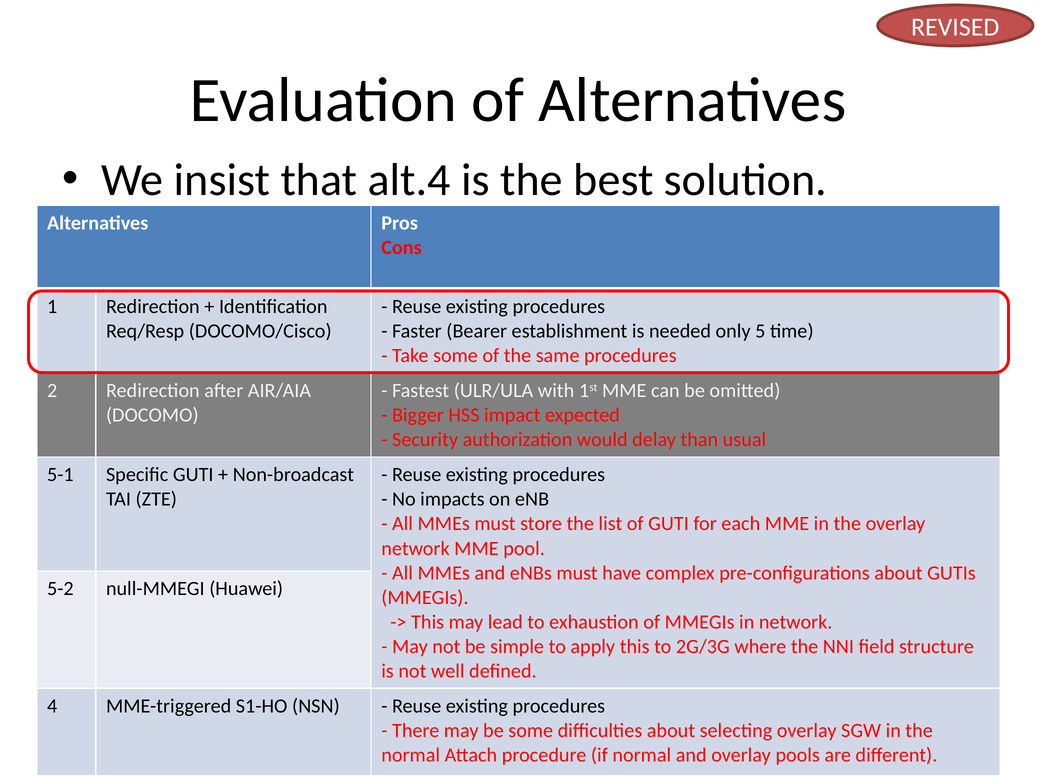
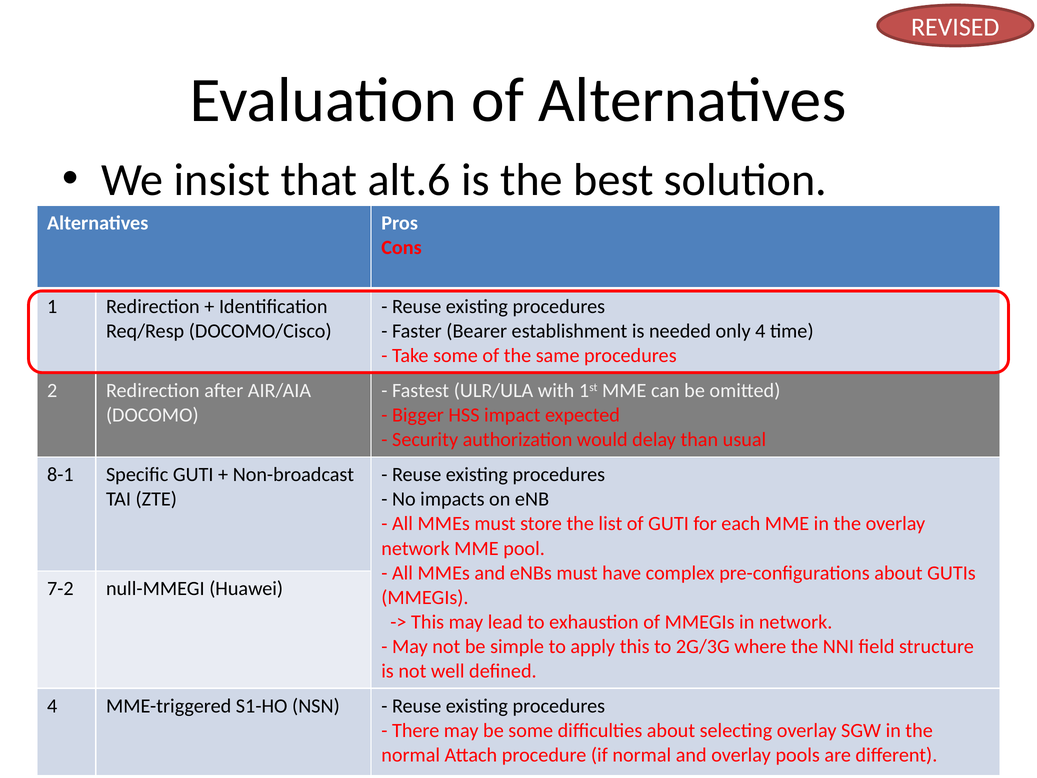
alt.4: alt.4 -> alt.6
only 5: 5 -> 4
5-1: 5-1 -> 8-1
5-2: 5-2 -> 7-2
